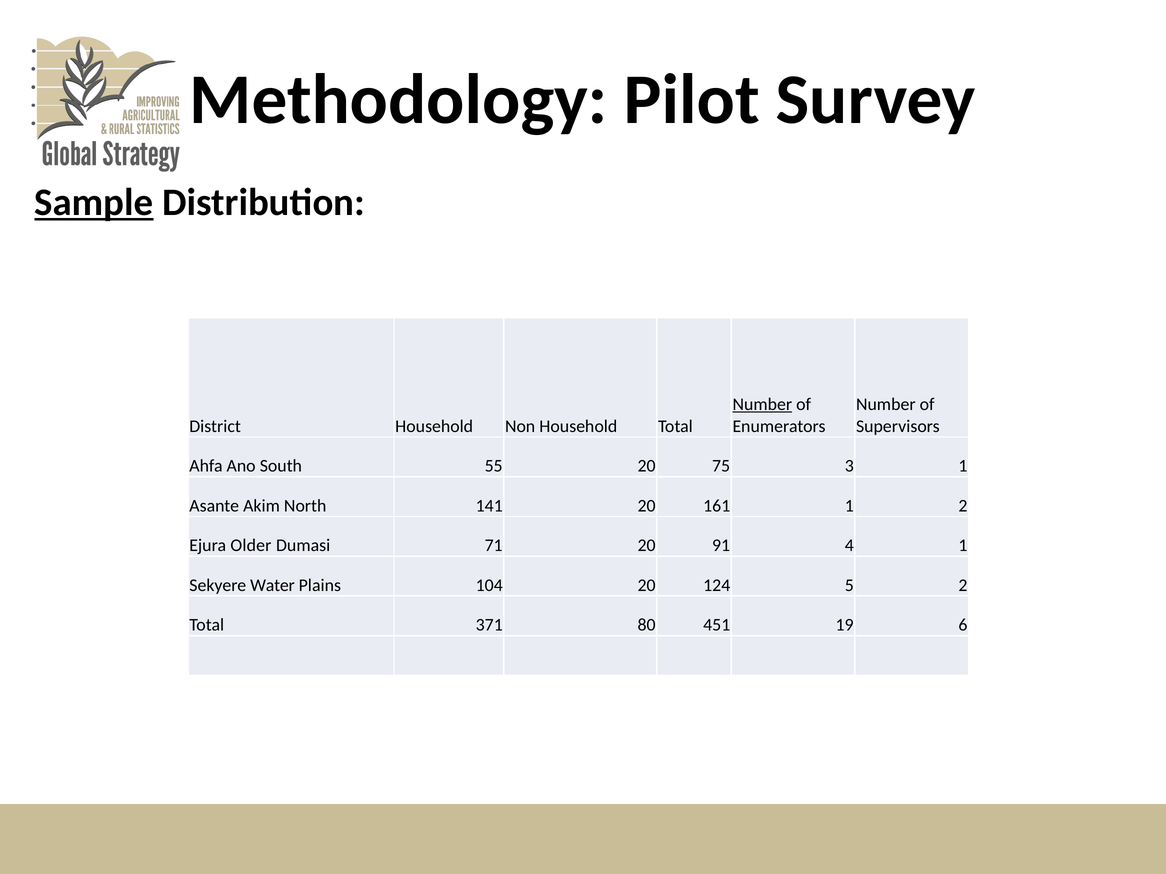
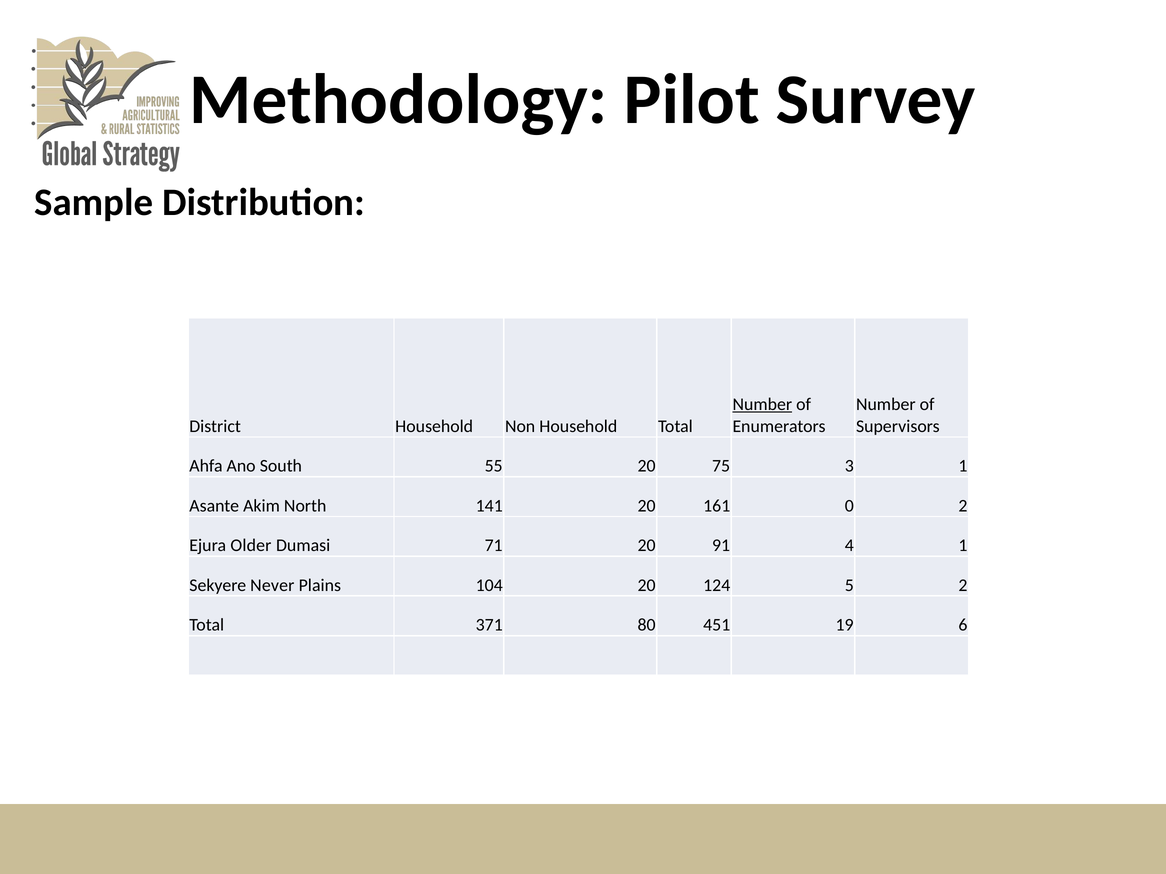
Sample underline: present -> none
161 1: 1 -> 0
Water: Water -> Never
